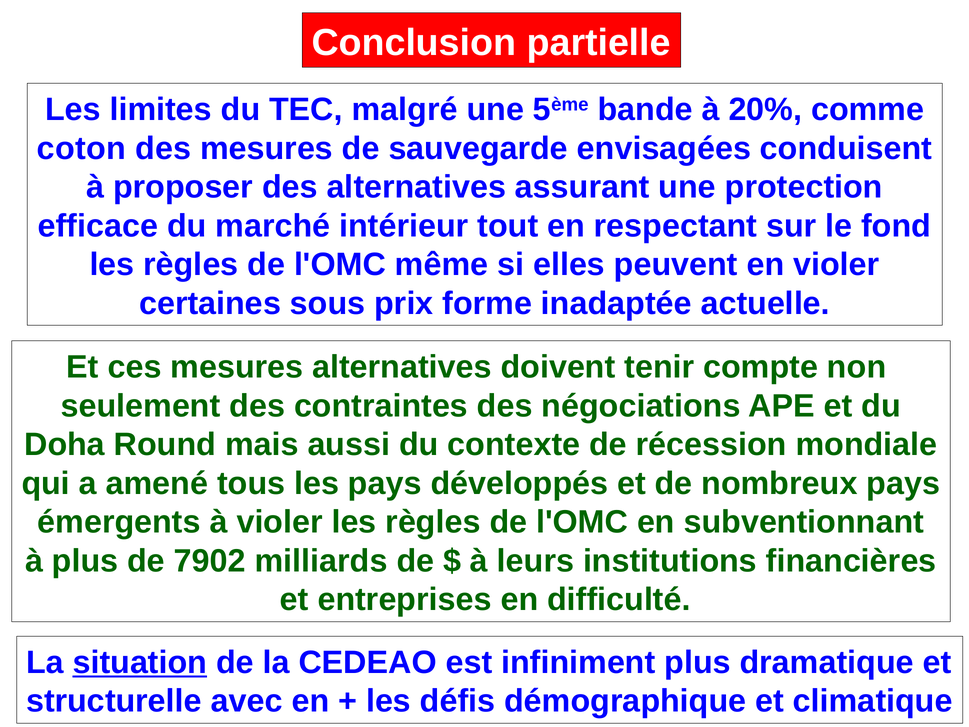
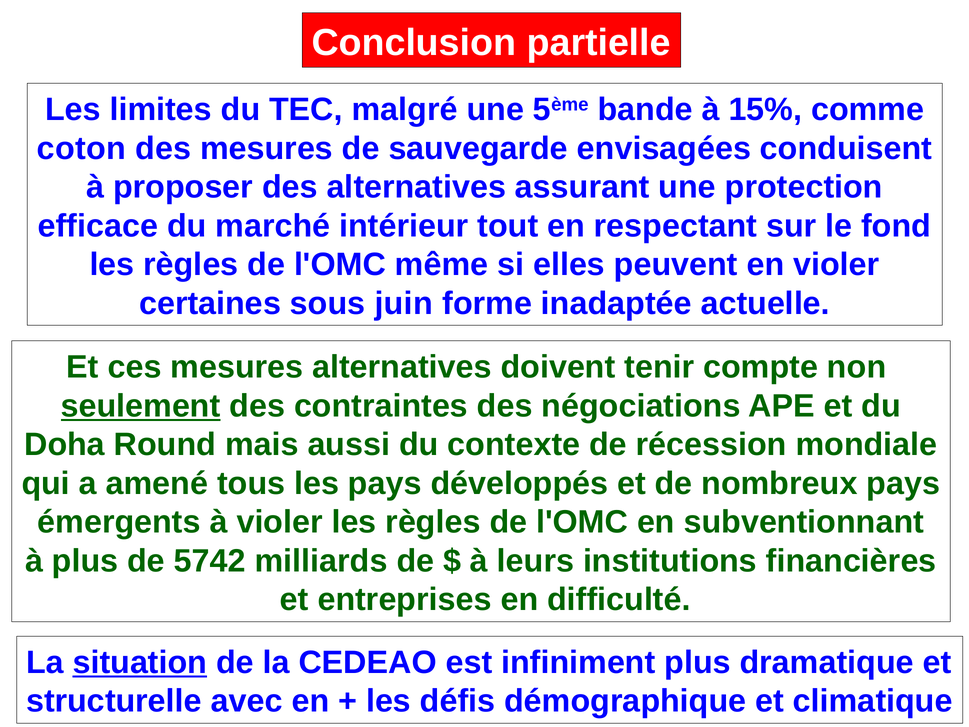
20%: 20% -> 15%
prix: prix -> juin
seulement underline: none -> present
7902: 7902 -> 5742
